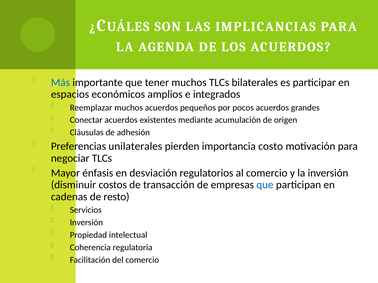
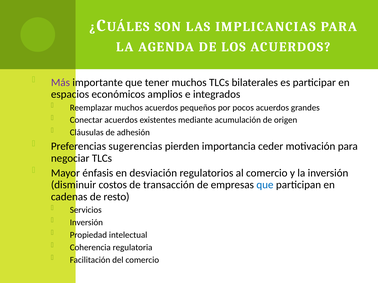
Más colour: blue -> purple
unilaterales: unilaterales -> sugerencias
costo: costo -> ceder
